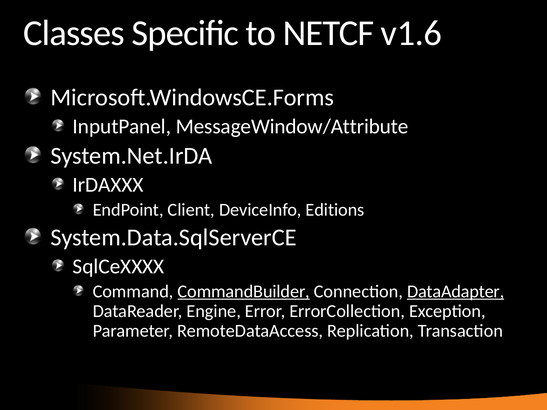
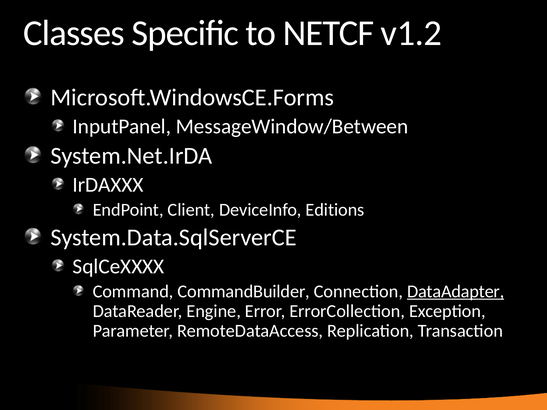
v1.6: v1.6 -> v1.2
MessageWindow/Attribute: MessageWindow/Attribute -> MessageWindow/Between
CommandBuilder underline: present -> none
